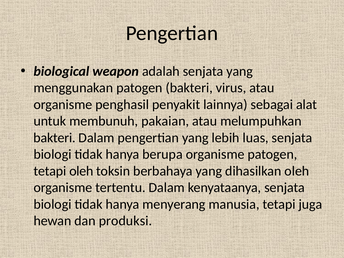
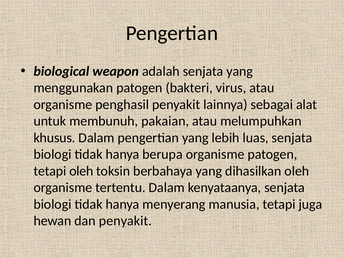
bakteri at (55, 138): bakteri -> khusus
dan produksi: produksi -> penyakit
